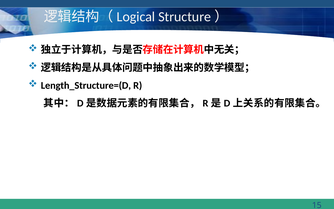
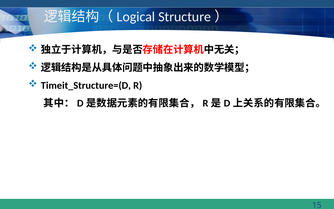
Length_Structure=(D: Length_Structure=(D -> Timeit_Structure=(D
